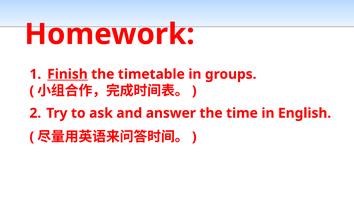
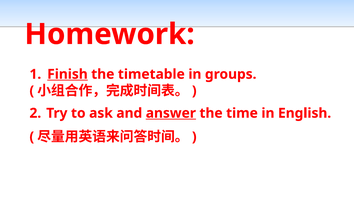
answer underline: none -> present
